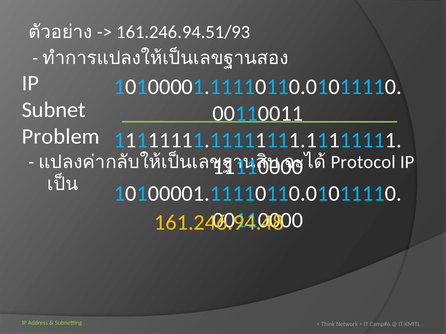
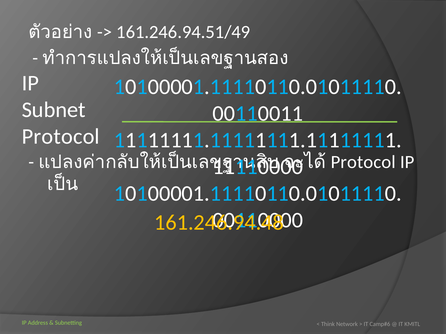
161.246.94.51/93: 161.246.94.51/93 -> 161.246.94.51/49
Problem at (61, 137): Problem -> Protocol
